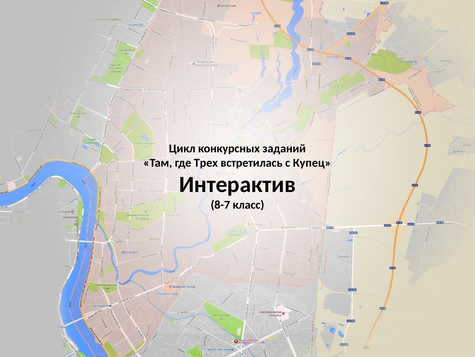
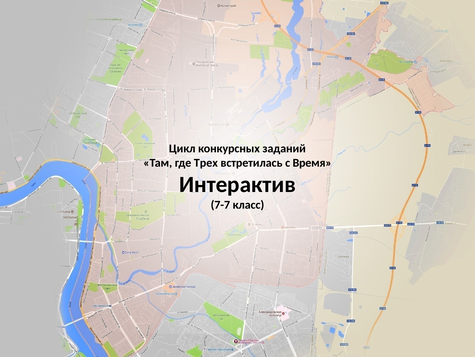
Купец: Купец -> Время
8-7: 8-7 -> 7-7
